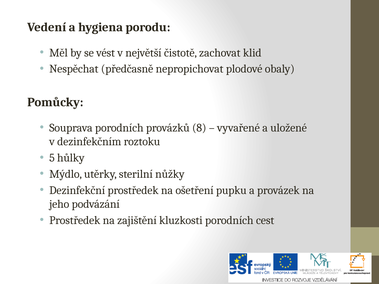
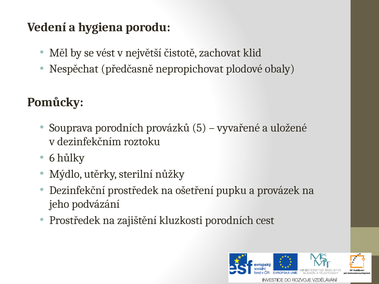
8: 8 -> 5
5: 5 -> 6
